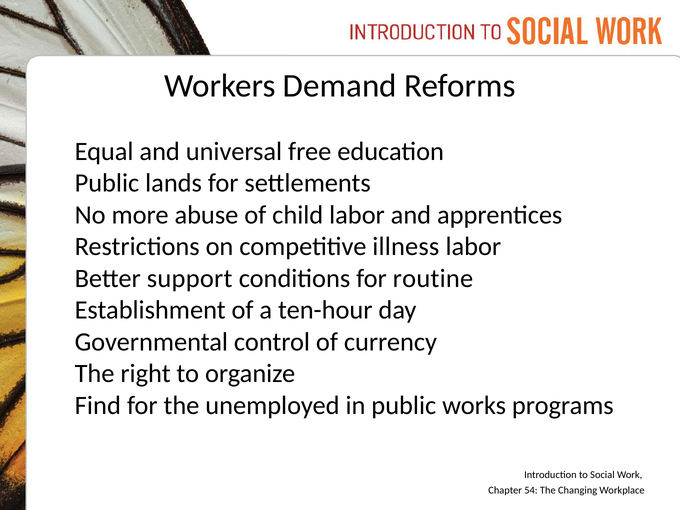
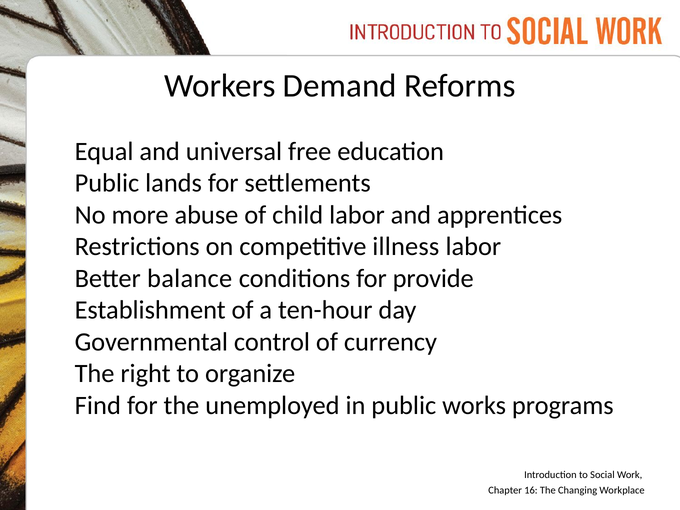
support: support -> balance
routine: routine -> provide
54: 54 -> 16
